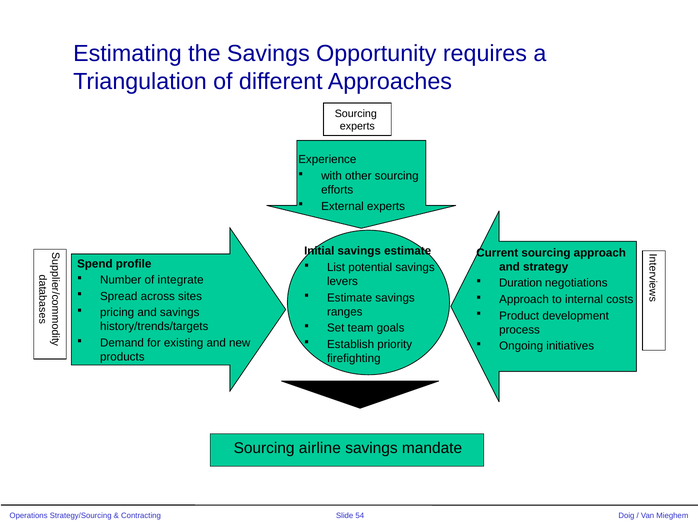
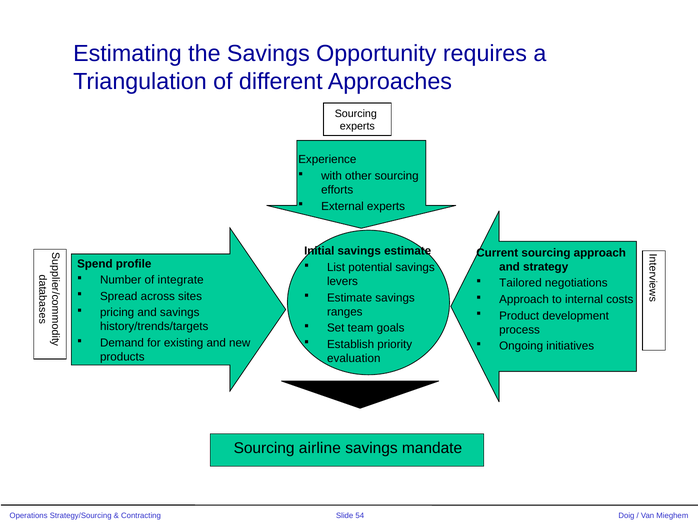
Duration: Duration -> Tailored
firefighting: firefighting -> evaluation
